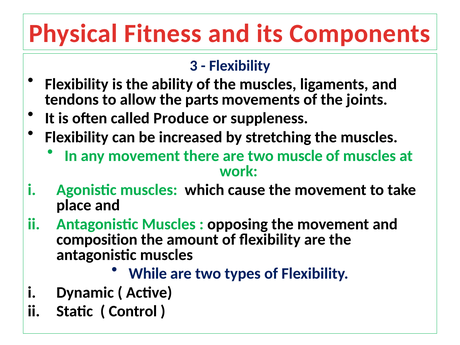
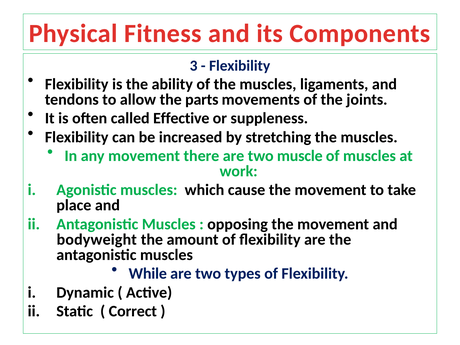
Produce: Produce -> Effective
composition: composition -> bodyweight
Control: Control -> Correct
